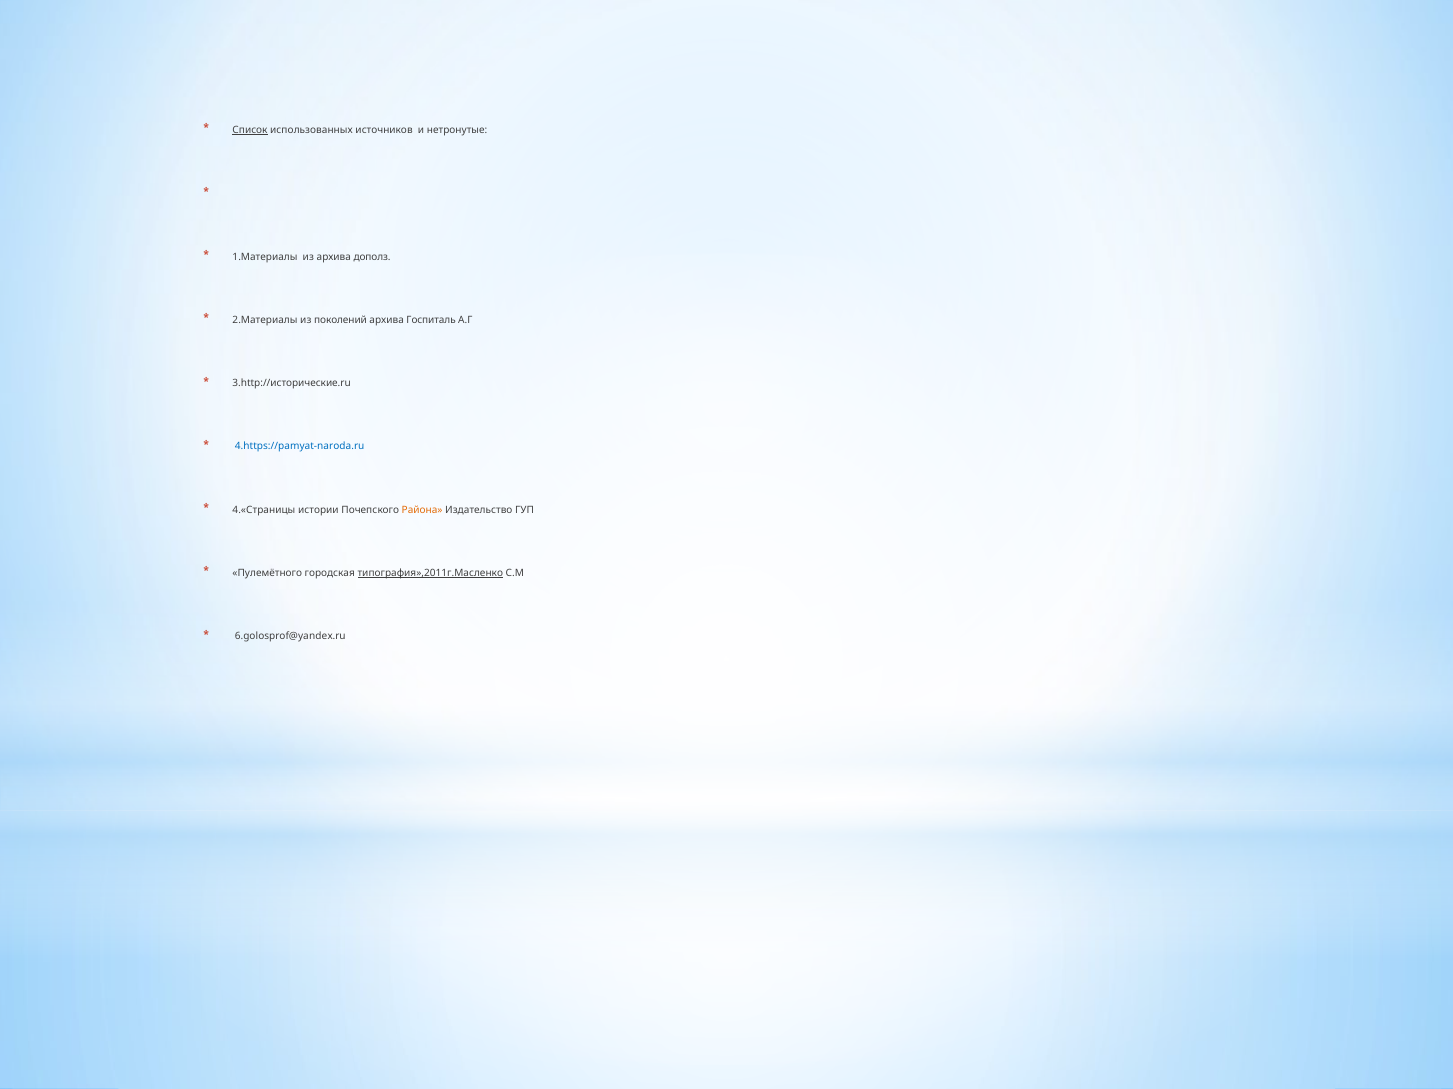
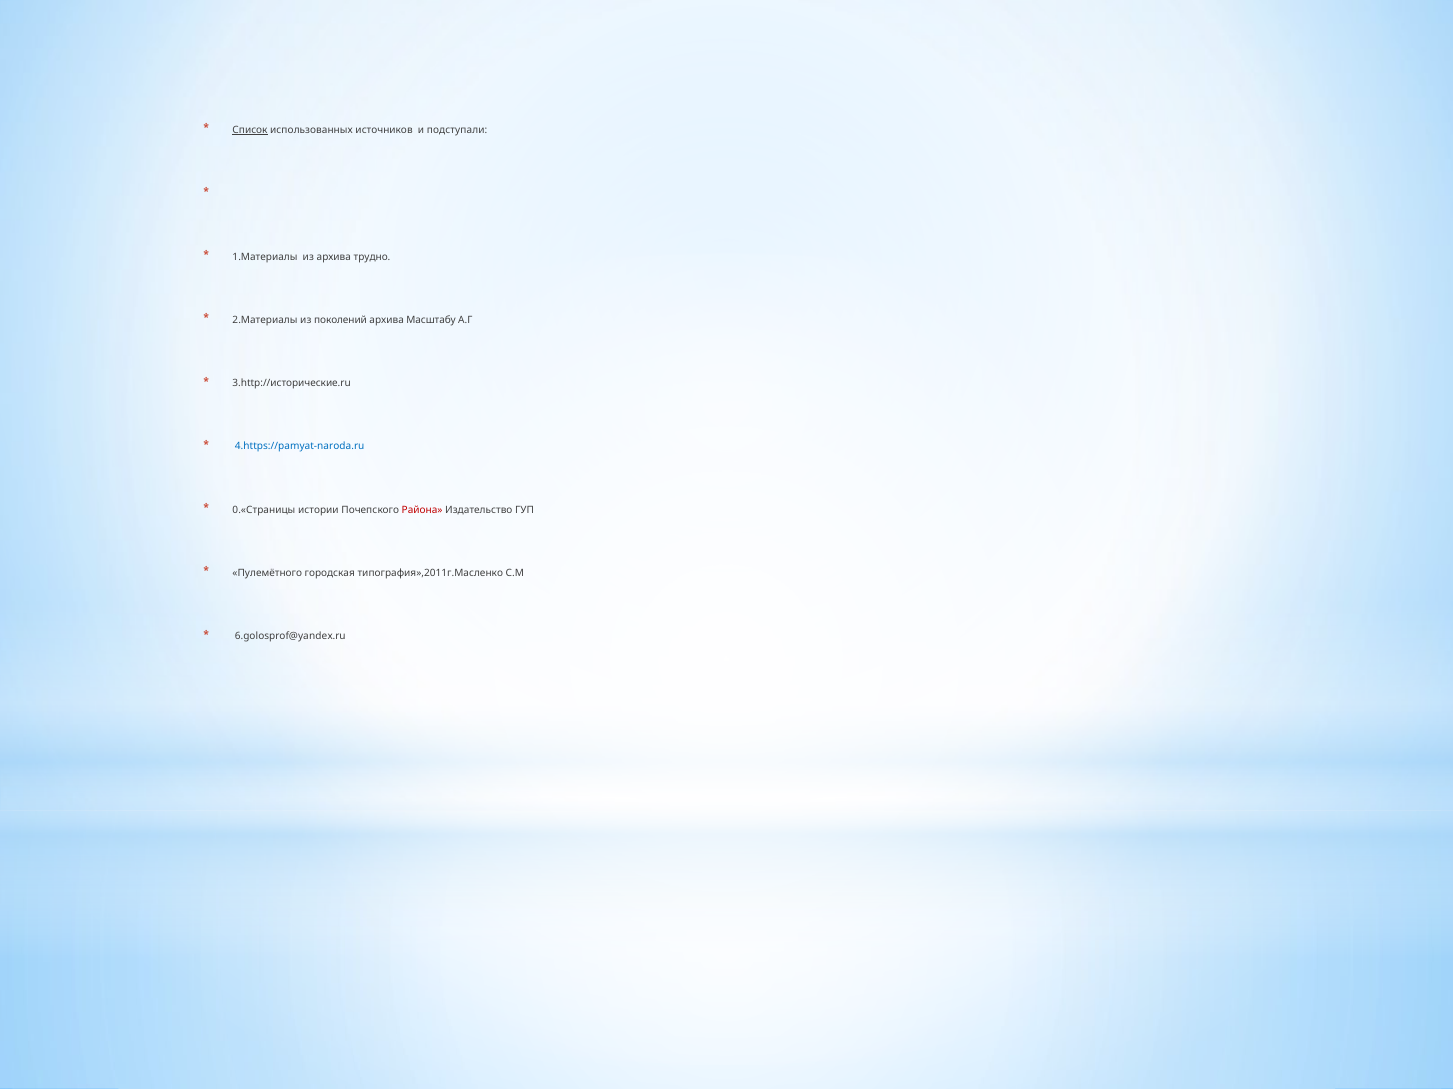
нетронутые: нетронутые -> подступали
дополз: дополз -> трудно
Госпиталь: Госпиталь -> Масштабу
4.«Страницы: 4.«Страницы -> 0.«Страницы
Района colour: orange -> red
типография»,2011г.Масленко underline: present -> none
